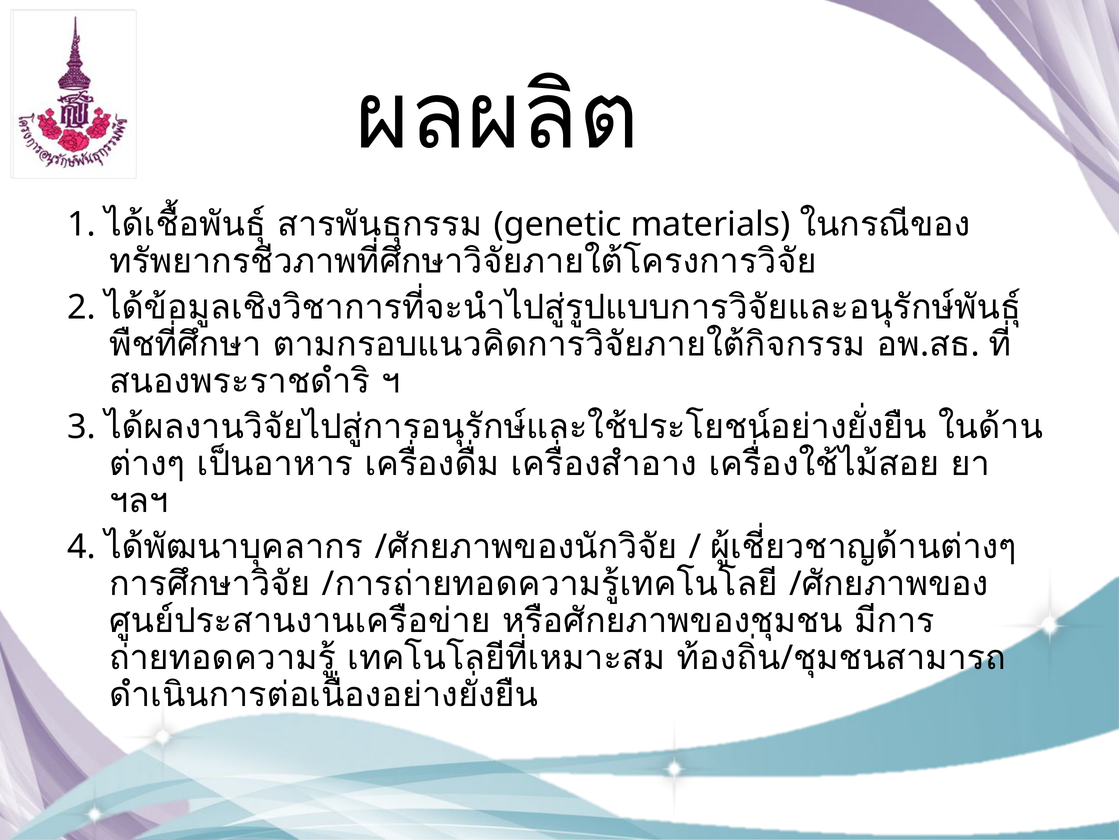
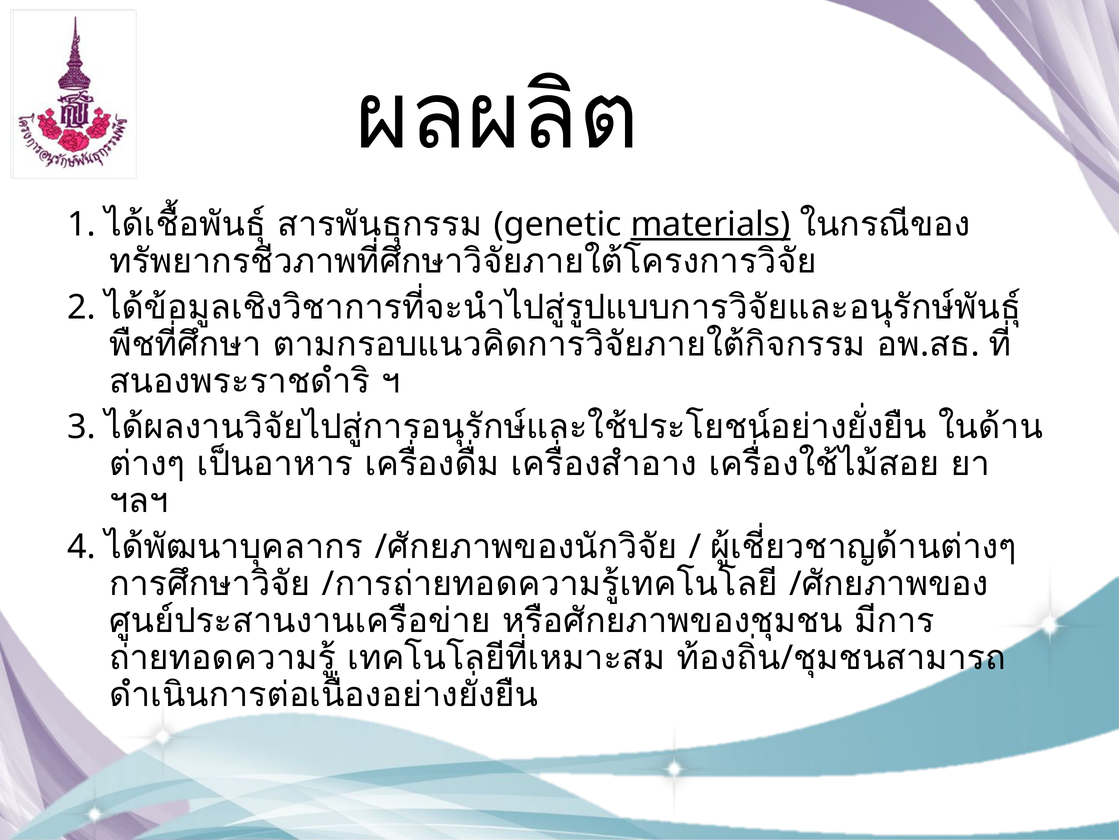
materials underline: none -> present
